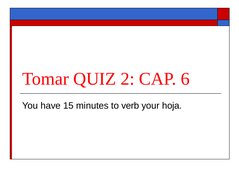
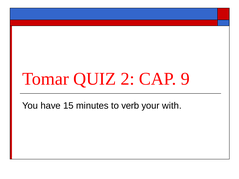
6: 6 -> 9
hoja: hoja -> with
